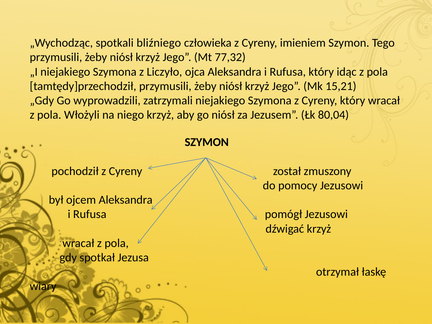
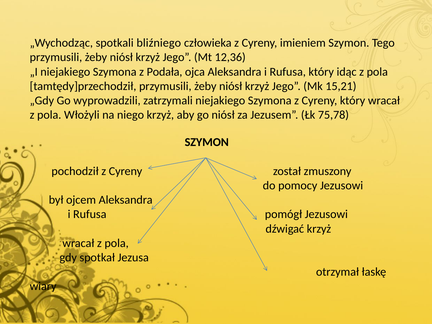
77,32: 77,32 -> 12,36
Liczyło: Liczyło -> Podała
80,04: 80,04 -> 75,78
